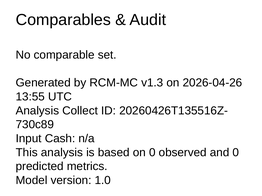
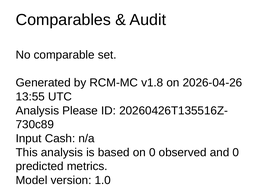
v1.3: v1.3 -> v1.8
Collect: Collect -> Please
